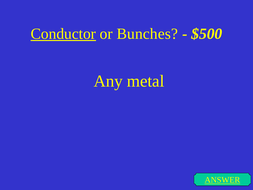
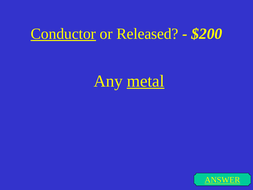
Bunches: Bunches -> Released
$500: $500 -> $200
metal underline: none -> present
